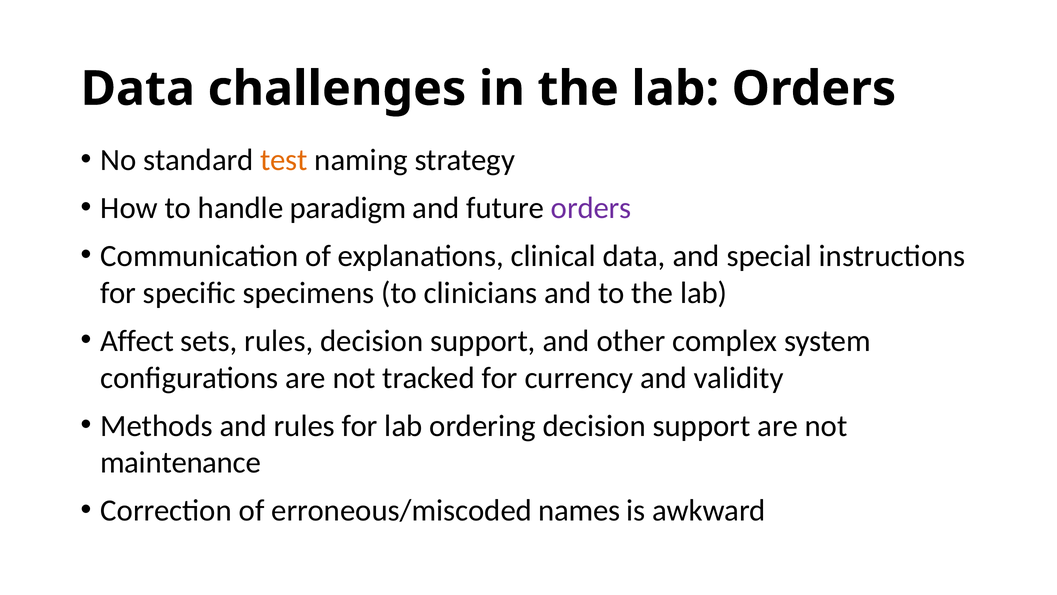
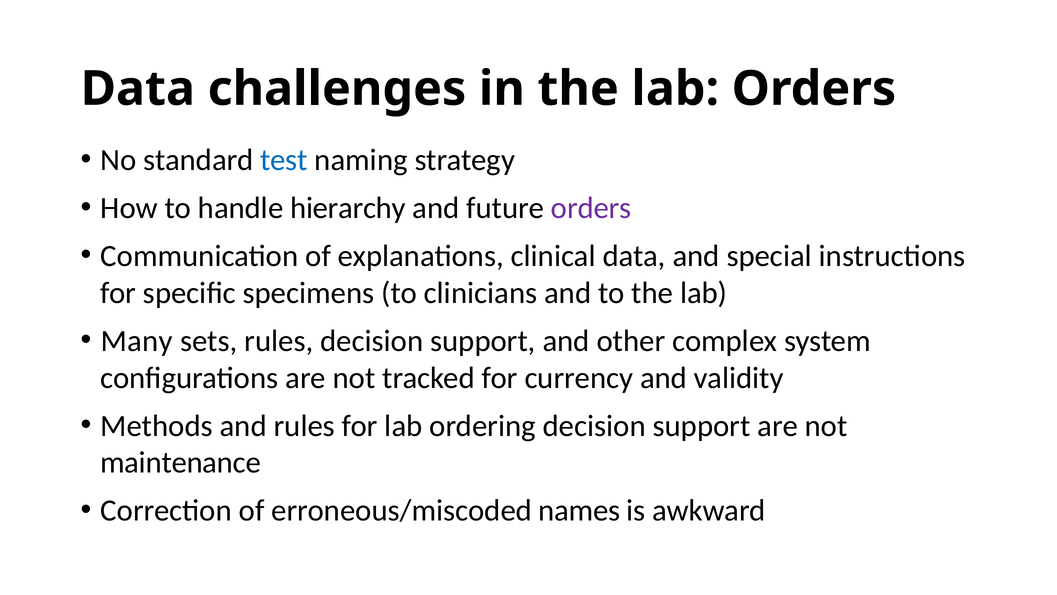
test colour: orange -> blue
paradigm: paradigm -> hierarchy
Affect: Affect -> Many
